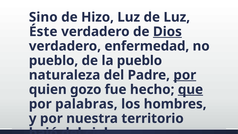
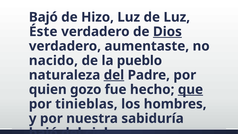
Sino at (43, 17): Sino -> Bajó
enfermedad: enfermedad -> aumentaste
pueblo at (54, 61): pueblo -> nacido
del at (114, 75) underline: none -> present
por at (185, 75) underline: present -> none
palabras: palabras -> tinieblas
territorio: territorio -> sabiduría
